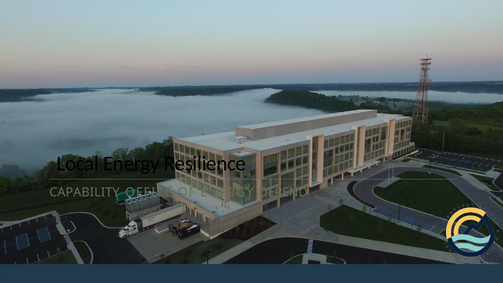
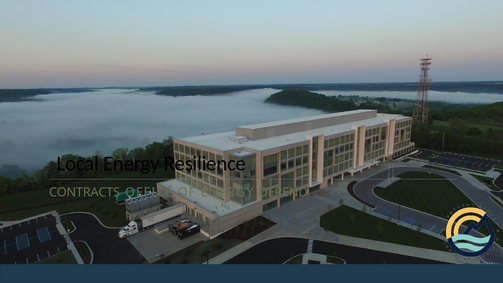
CAPABILITY: CAPABILITY -> CONTRACTS
